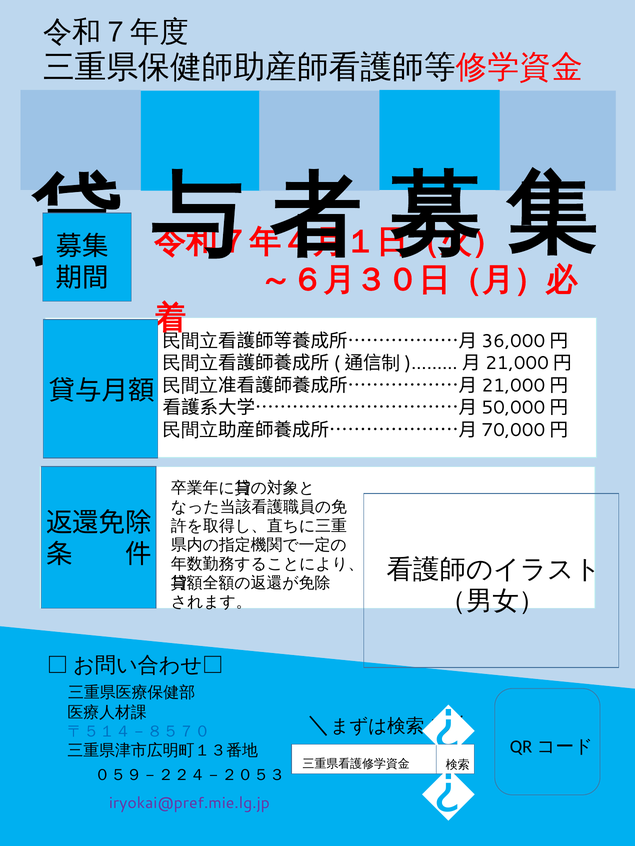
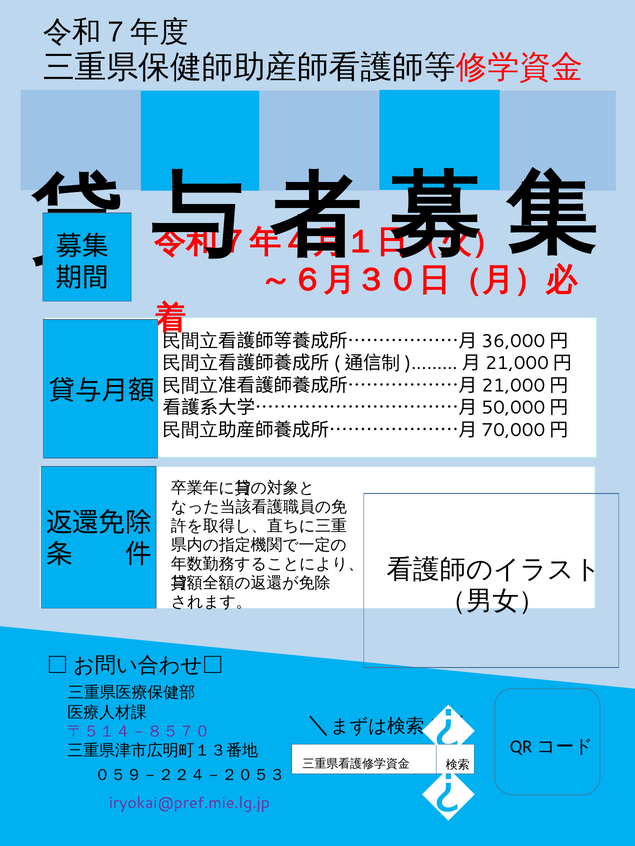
〒５１４－８５７０ colour: blue -> purple
